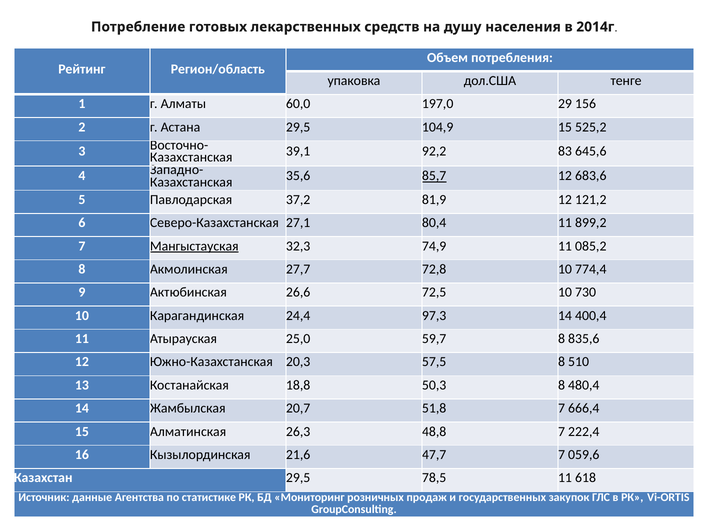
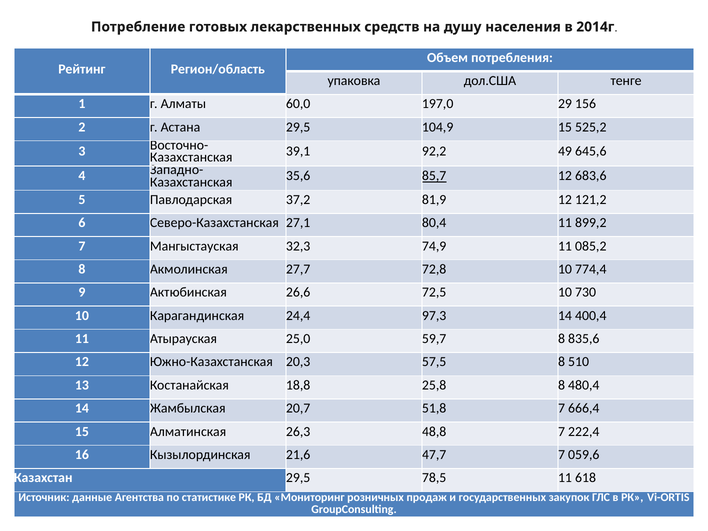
83: 83 -> 49
Мангыстауская underline: present -> none
50,3: 50,3 -> 25,8
